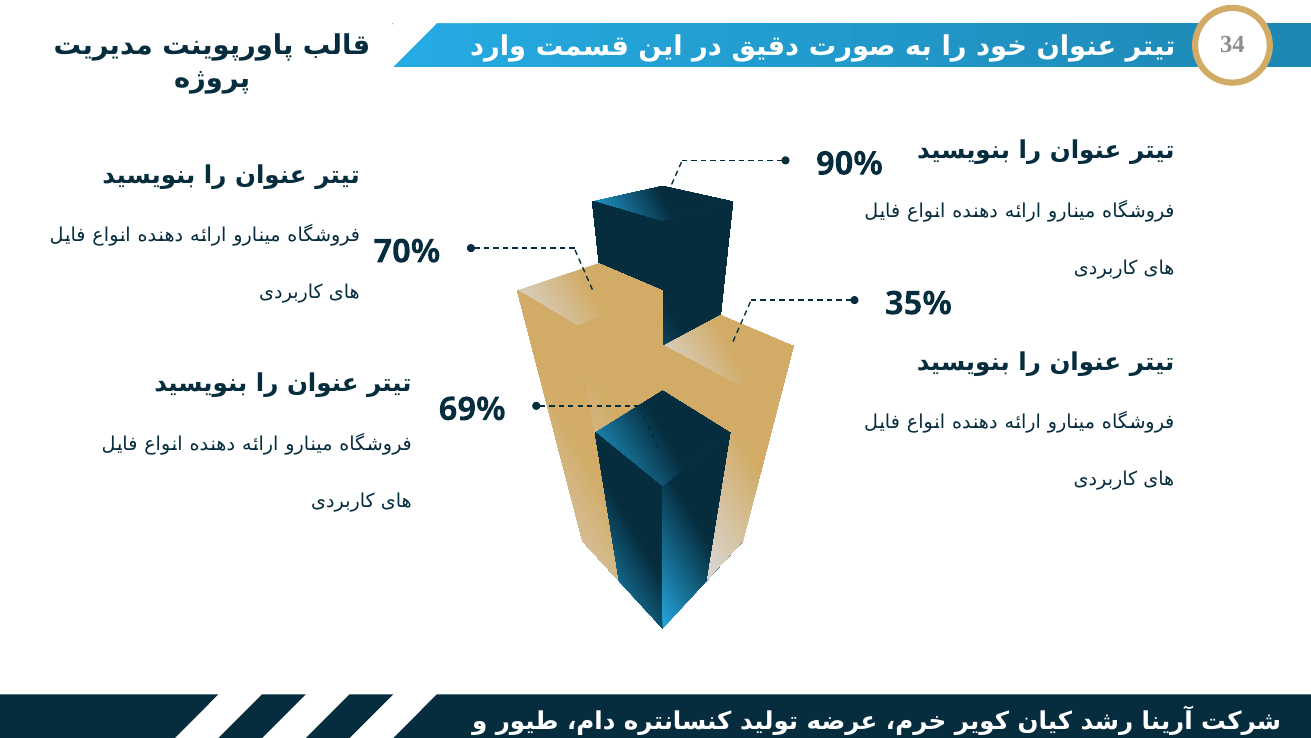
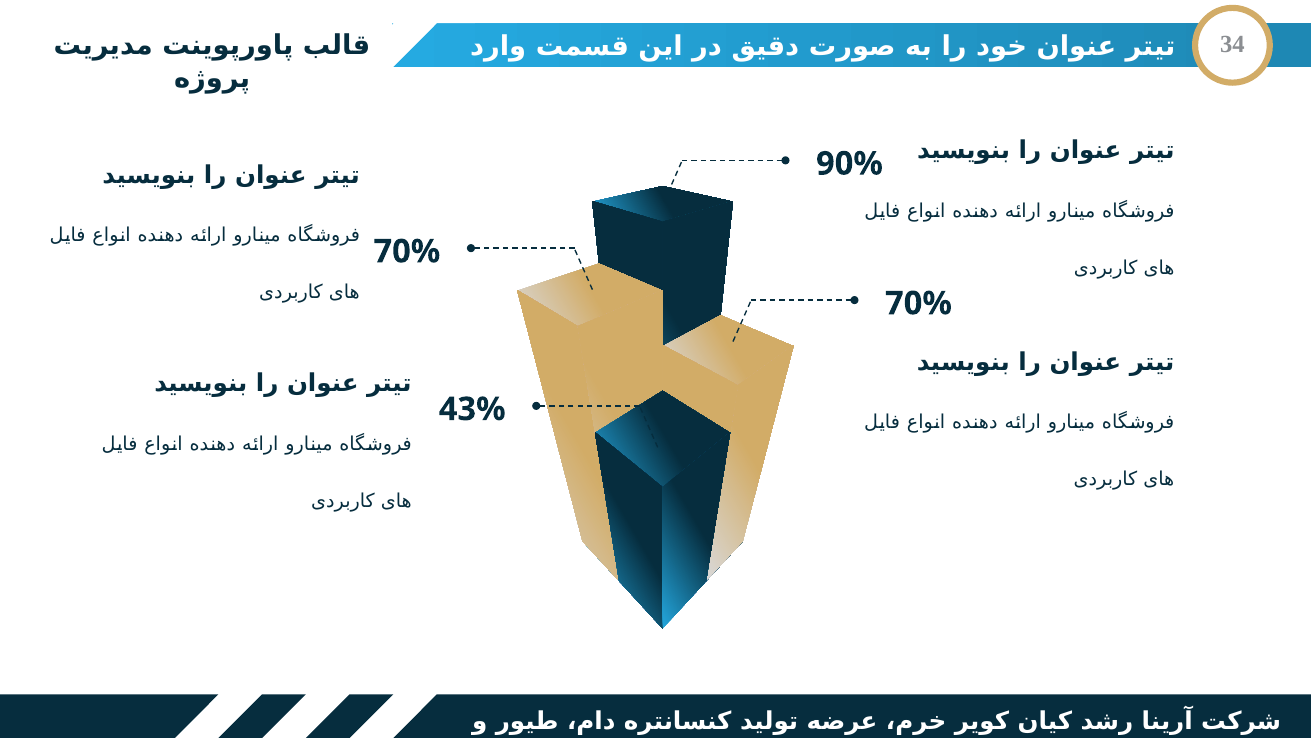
35% at (918, 303): 35% -> 70%
69%: 69% -> 43%
